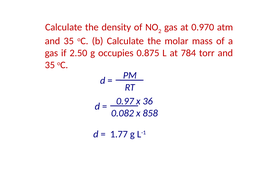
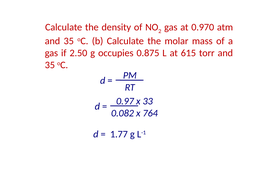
784: 784 -> 615
36: 36 -> 33
858: 858 -> 764
